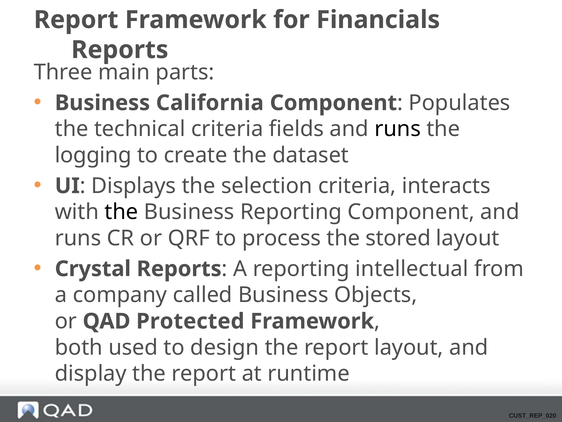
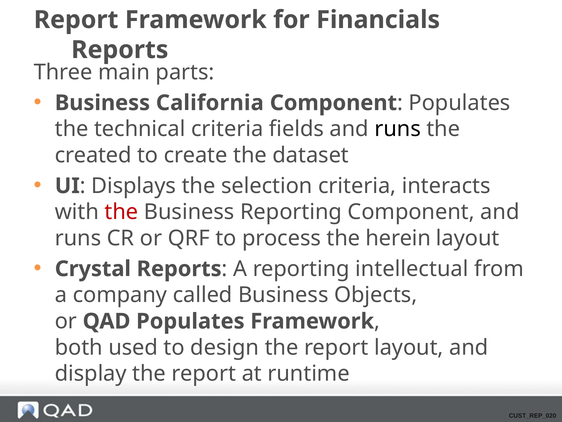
logging: logging -> created
the at (121, 212) colour: black -> red
stored: stored -> herein
QAD Protected: Protected -> Populates
